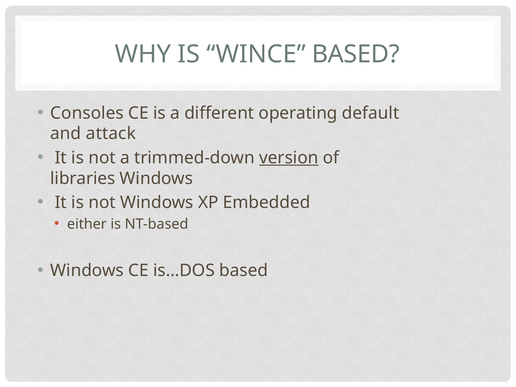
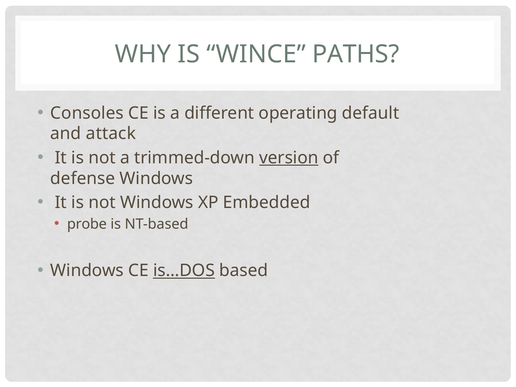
WINCE BASED: BASED -> PATHS
libraries: libraries -> defense
either: either -> probe
is…DOS underline: none -> present
